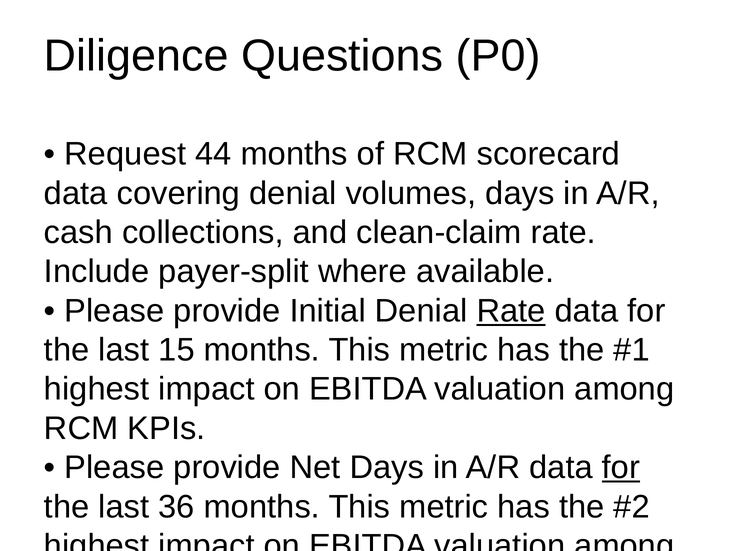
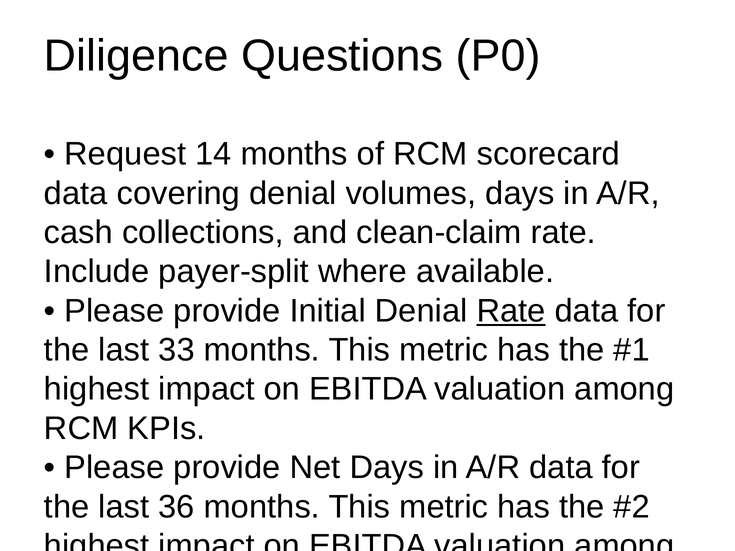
44: 44 -> 14
15: 15 -> 33
for at (621, 468) underline: present -> none
